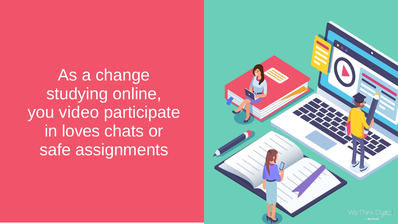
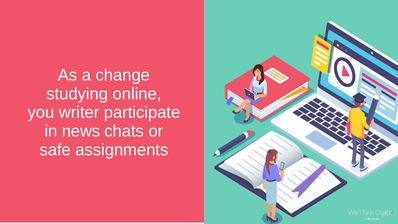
video: video -> writer
loves: loves -> news
